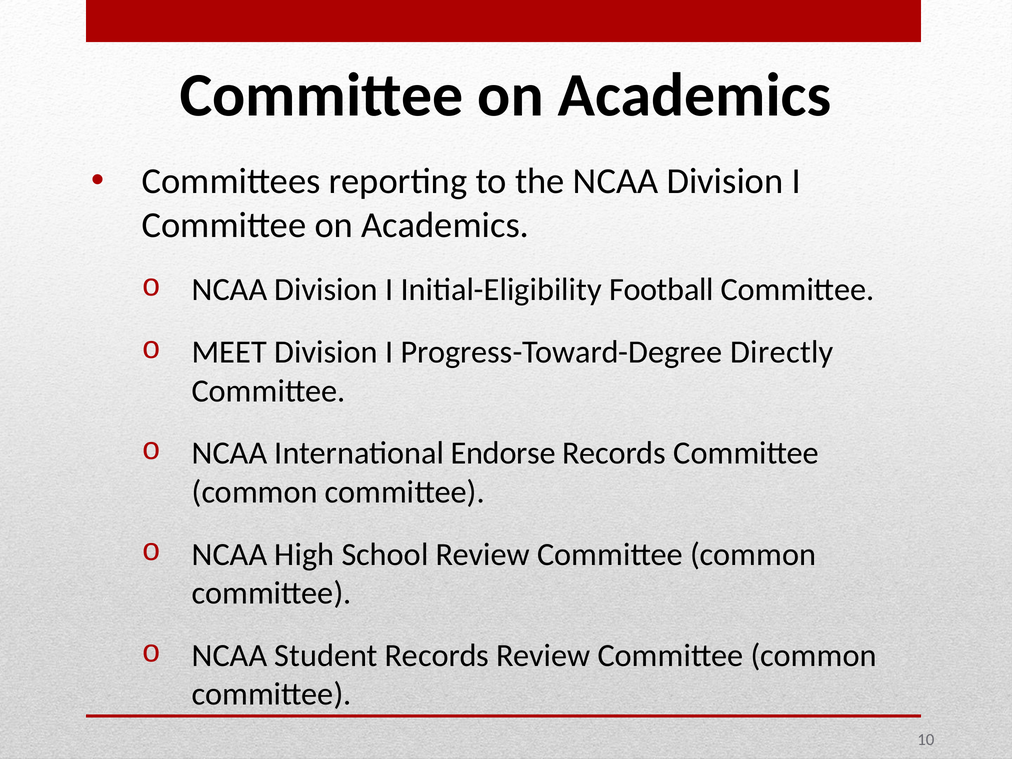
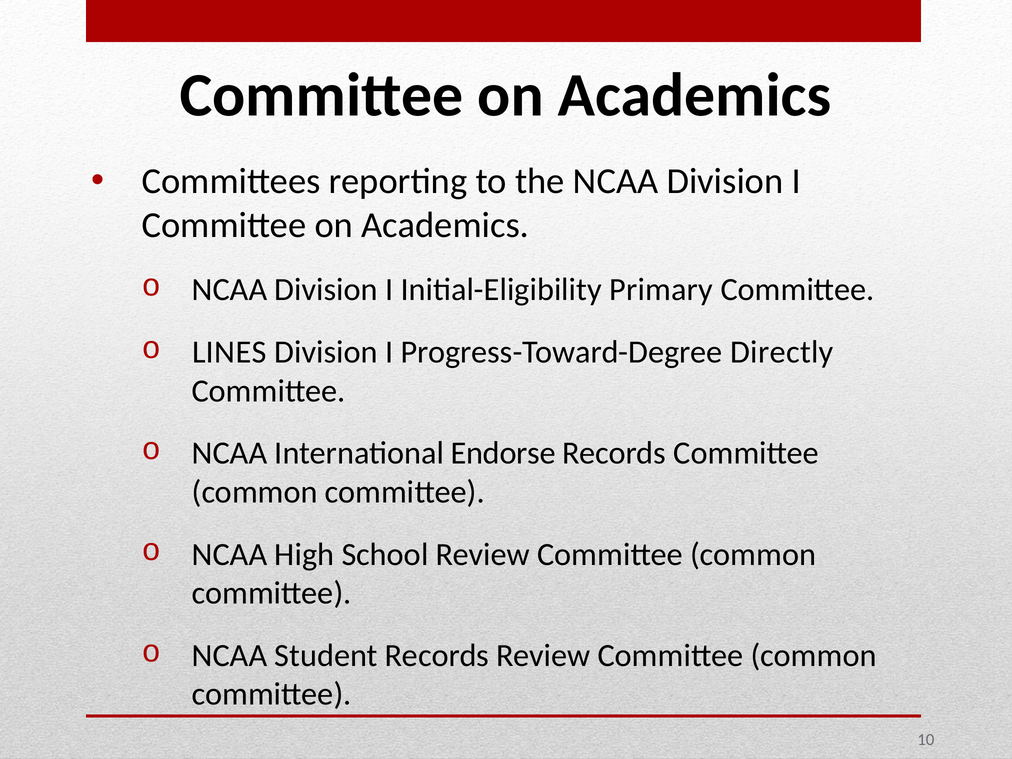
Football: Football -> Primary
MEET: MEET -> LINES
